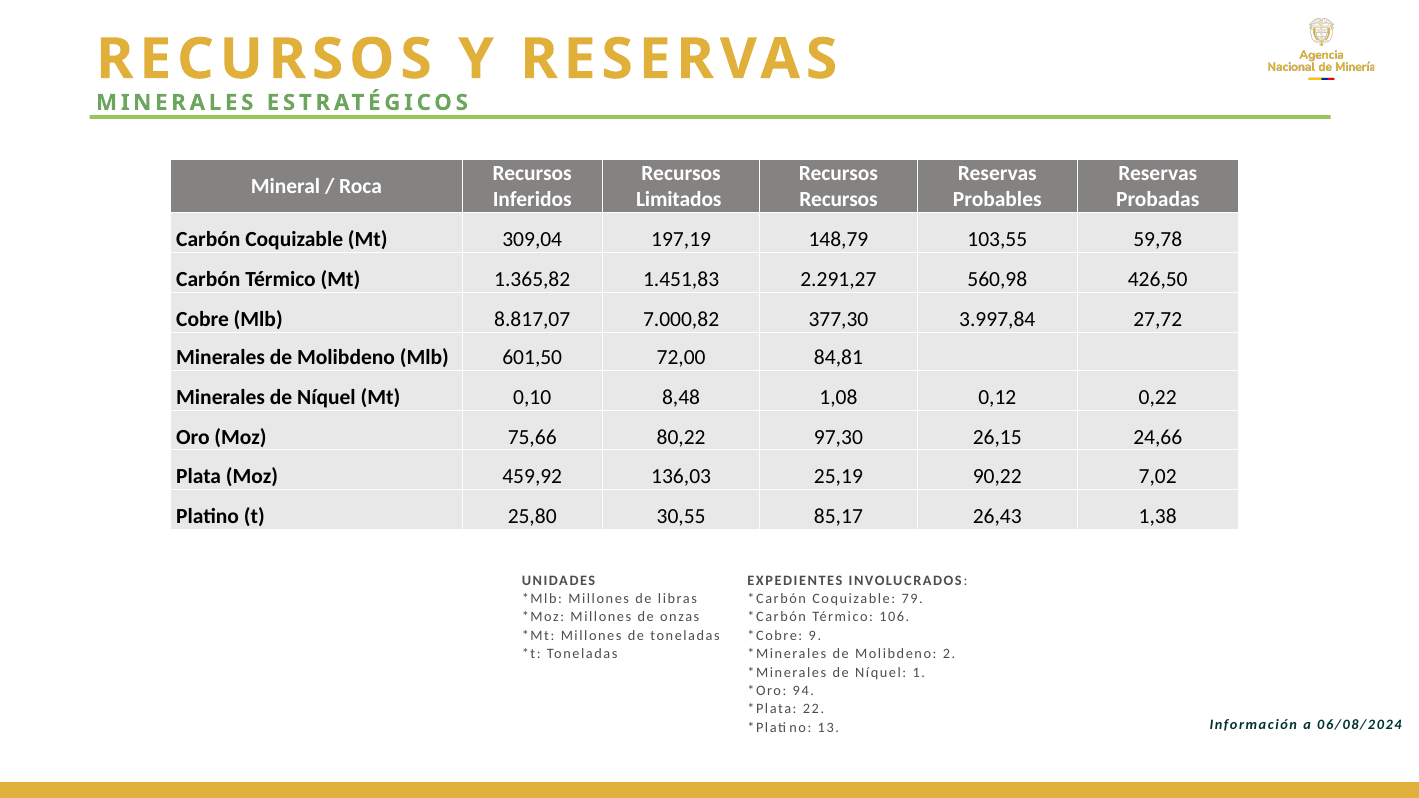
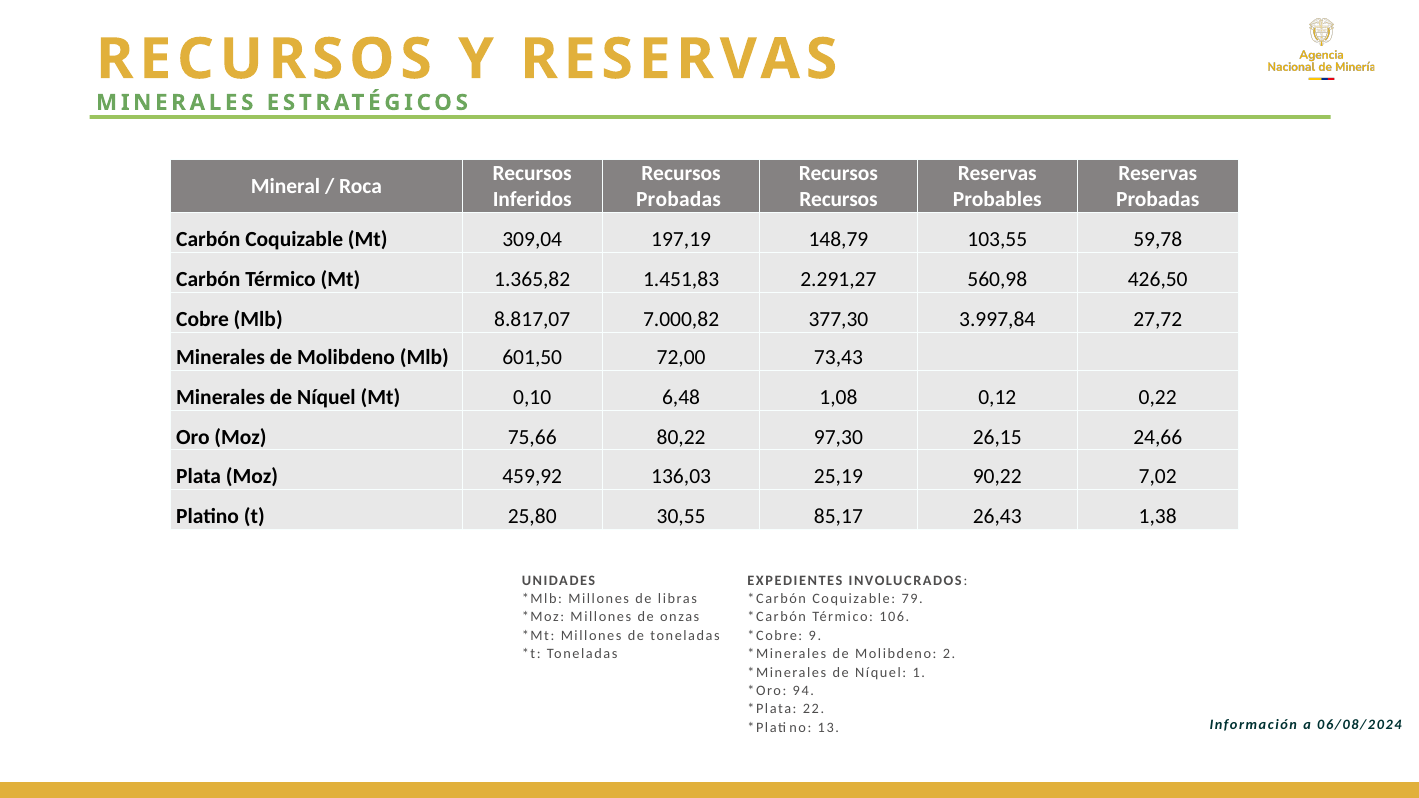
Limitados at (679, 200): Limitados -> Probadas
84,81: 84,81 -> 73,43
8,48: 8,48 -> 6,48
